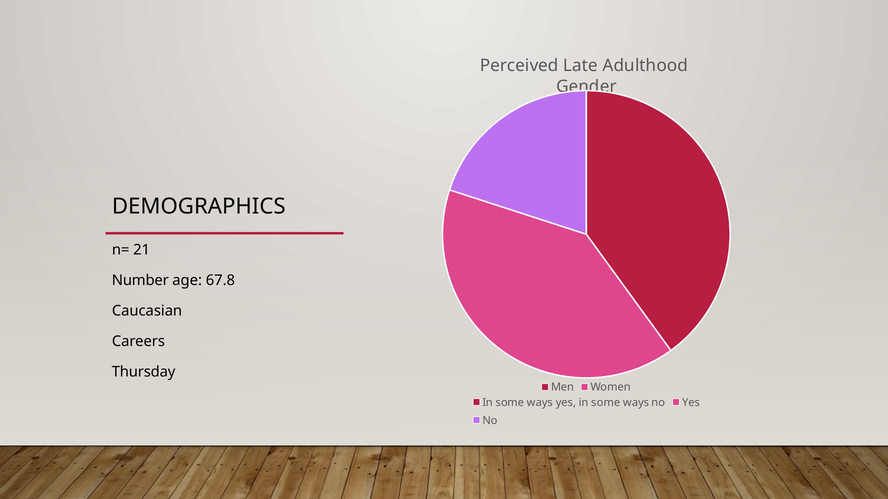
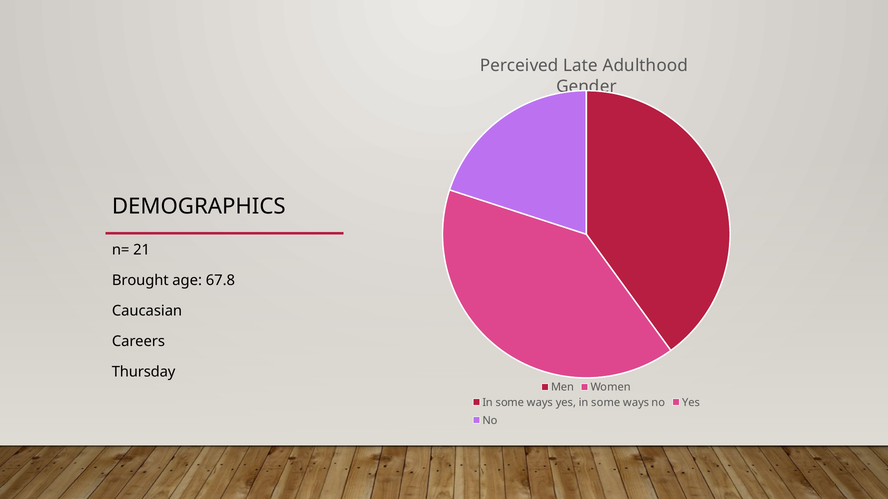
Number: Number -> Brought
